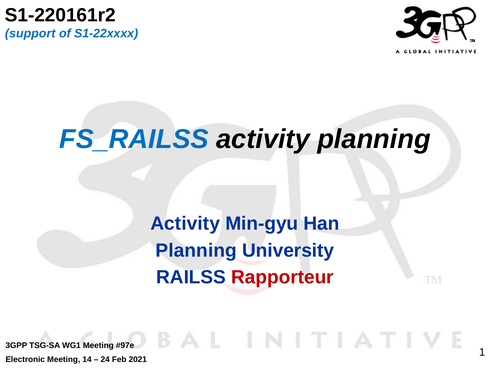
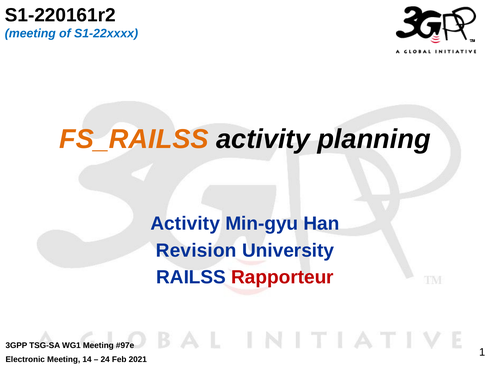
support at (30, 33): support -> meeting
FS_RAILSS colour: blue -> orange
Planning at (196, 250): Planning -> Revision
